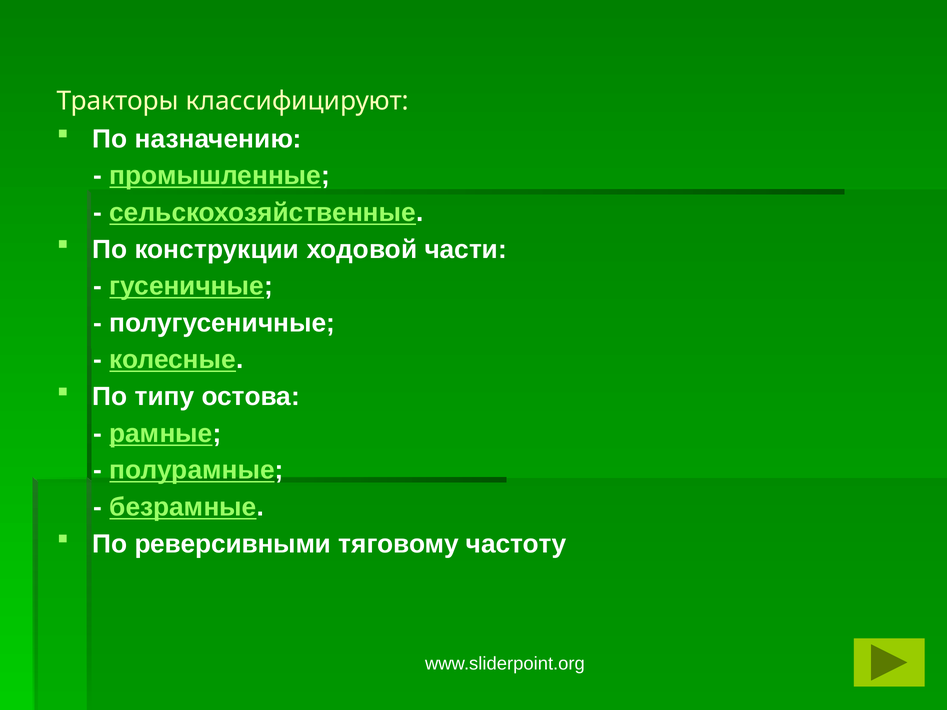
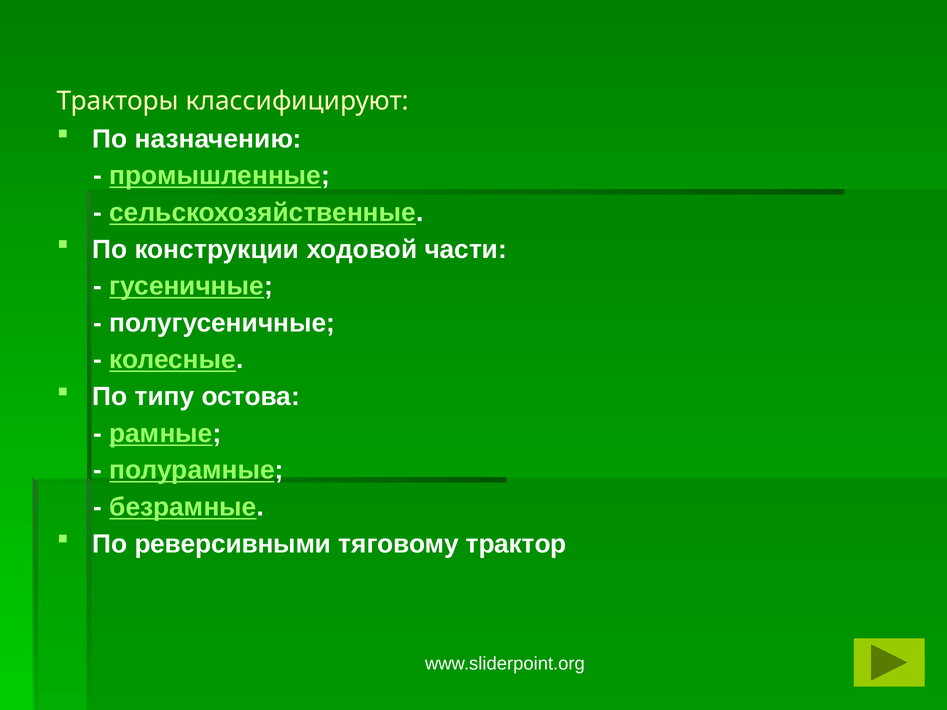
частоту: частоту -> трактор
